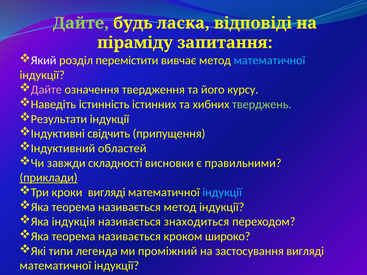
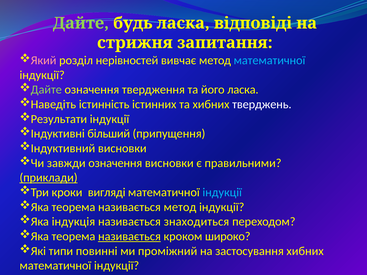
піраміду: піраміду -> стрижня
Який colour: white -> pink
перемістити: перемістити -> нерівностей
Дайте at (46, 90) colour: pink -> light green
його курсу: курсу -> ласка
тверджень colour: light green -> white
свідчить: свідчить -> більший
Індуктивний областей: областей -> висновки
завжди складності: складності -> означення
називається at (129, 237) underline: none -> present
легенда: легенда -> повинні
застосування вигляді: вигляді -> хибних
